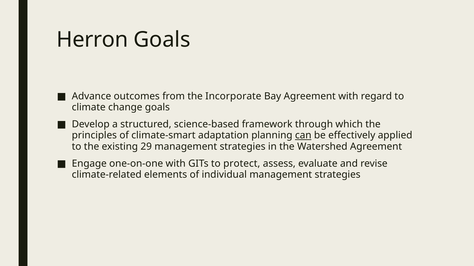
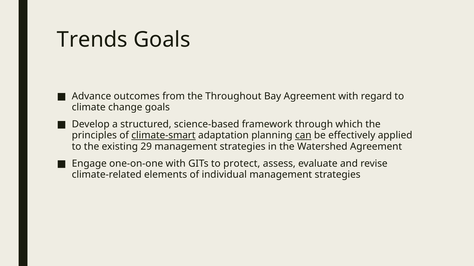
Herron: Herron -> Trends
Incorporate: Incorporate -> Throughout
climate-smart underline: none -> present
